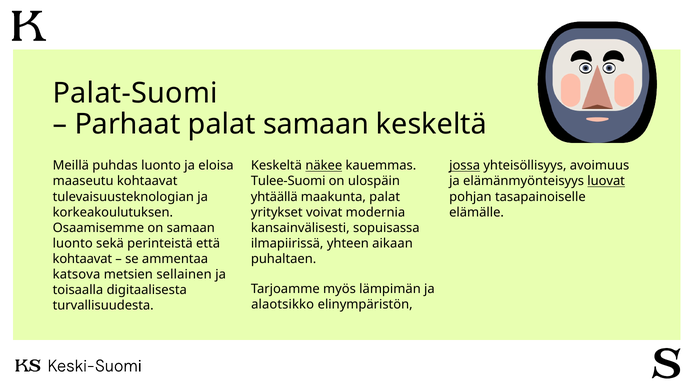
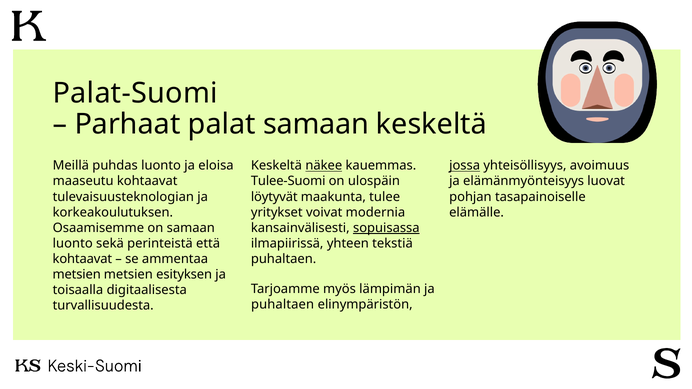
luovat underline: present -> none
yhtäällä: yhtäällä -> löytyvät
maakunta palat: palat -> tulee
sopuisassa underline: none -> present
aikaan: aikaan -> tekstiä
katsova at (77, 275): katsova -> metsien
sellainen: sellainen -> esityksen
alaotsikko at (283, 305): alaotsikko -> puhaltaen
